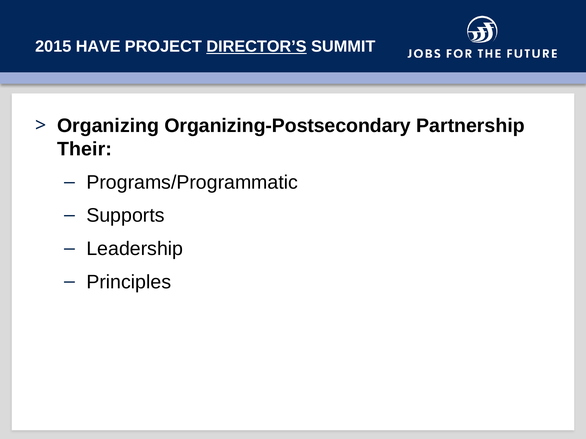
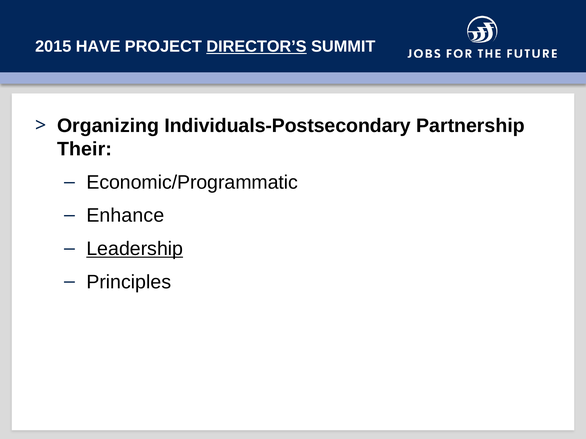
Organizing-Postsecondary: Organizing-Postsecondary -> Individuals-Postsecondary
Programs/Programmatic: Programs/Programmatic -> Economic/Programmatic
Supports: Supports -> Enhance
Leadership underline: none -> present
